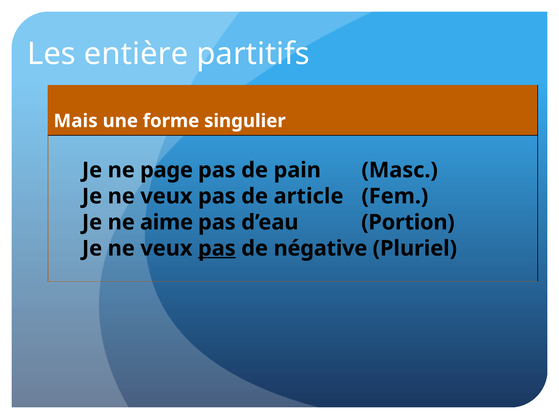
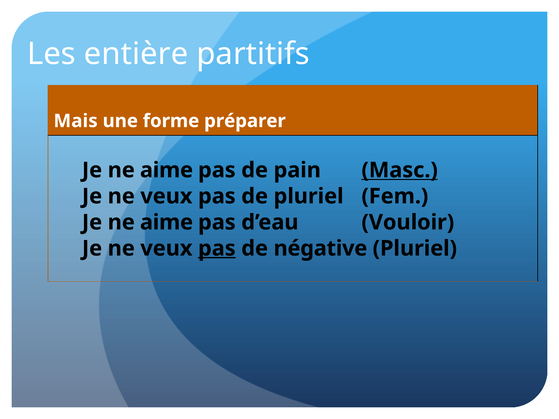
singulier: singulier -> préparer
page at (166, 170): page -> aime
Masc underline: none -> present
de article: article -> pluriel
Portion: Portion -> Vouloir
